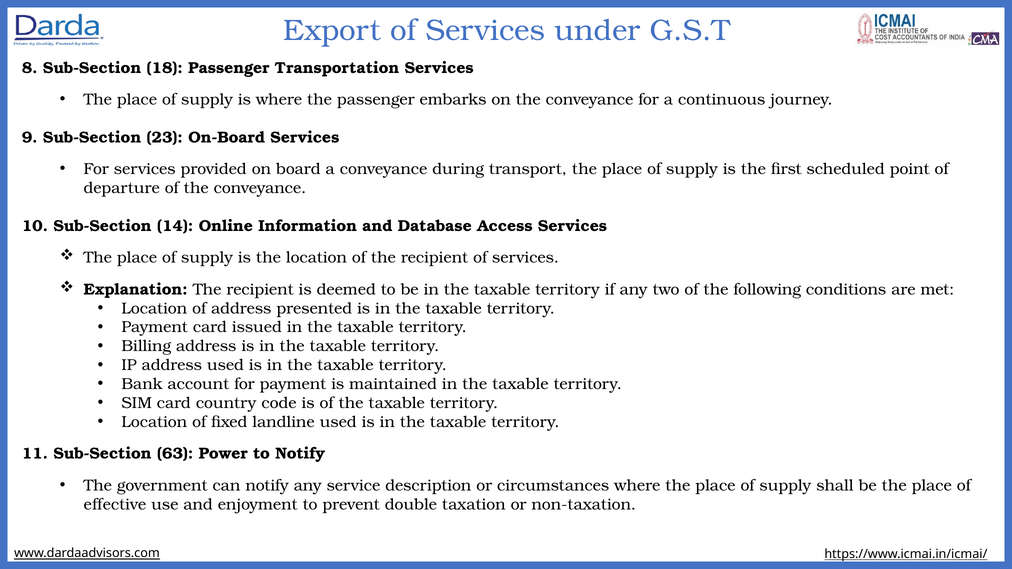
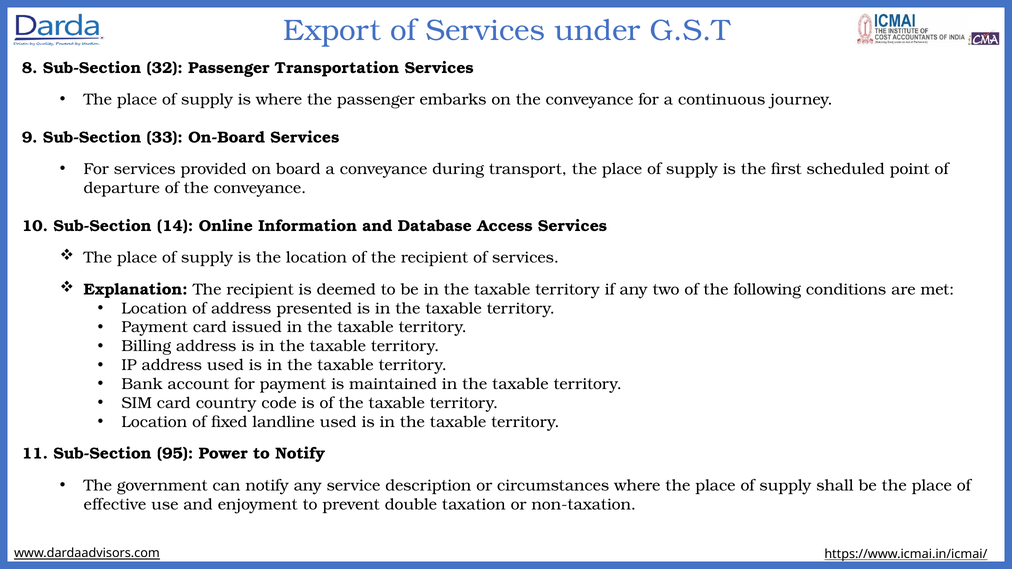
18: 18 -> 32
23: 23 -> 33
63: 63 -> 95
